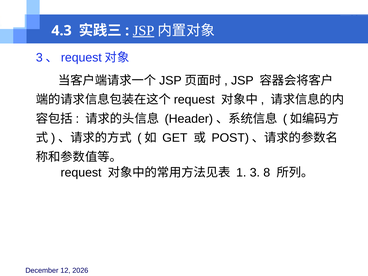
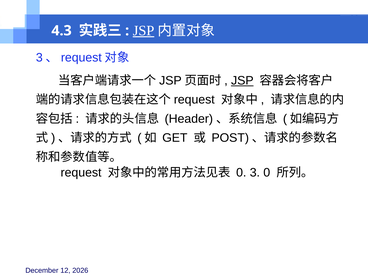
JSP at (242, 81) underline: none -> present
1 at (241, 172): 1 -> 0
3 8: 8 -> 0
